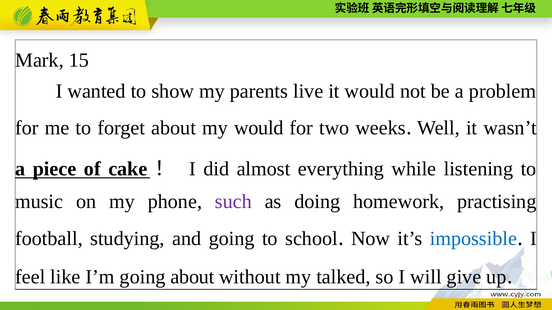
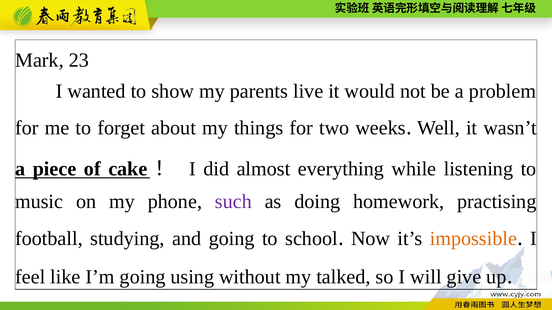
15: 15 -> 23
my would: would -> things
impossible colour: blue -> orange
going about: about -> using
